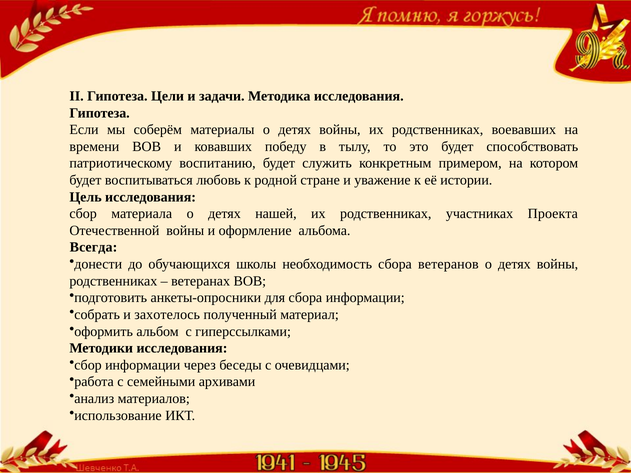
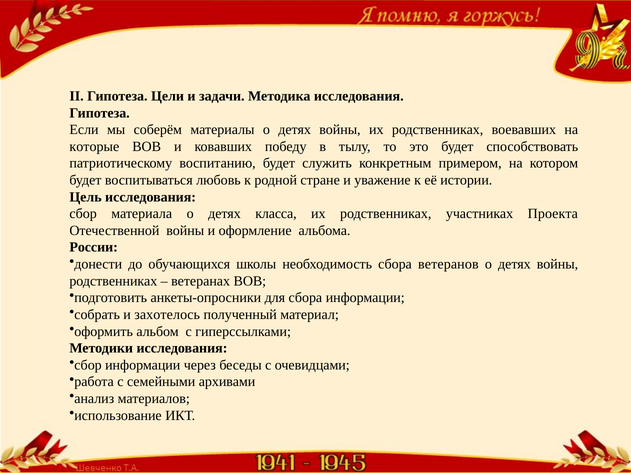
времени: времени -> которые
нашей: нашей -> класса
Всегда: Всегда -> России
